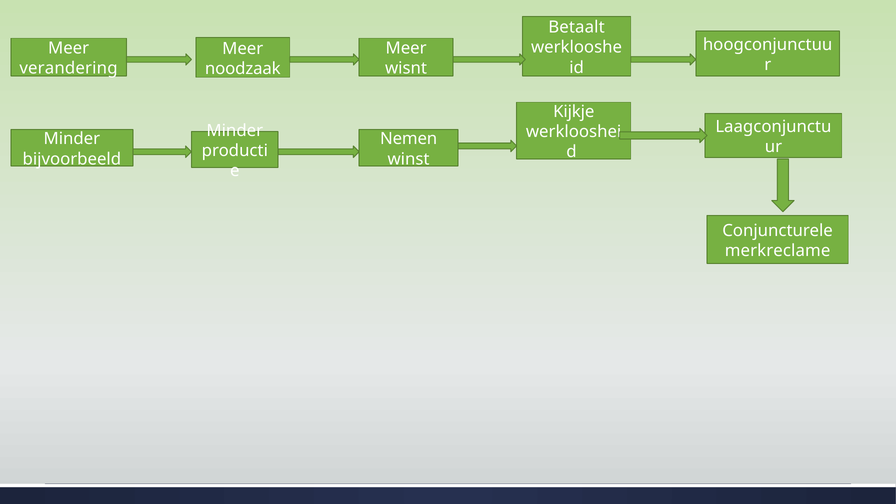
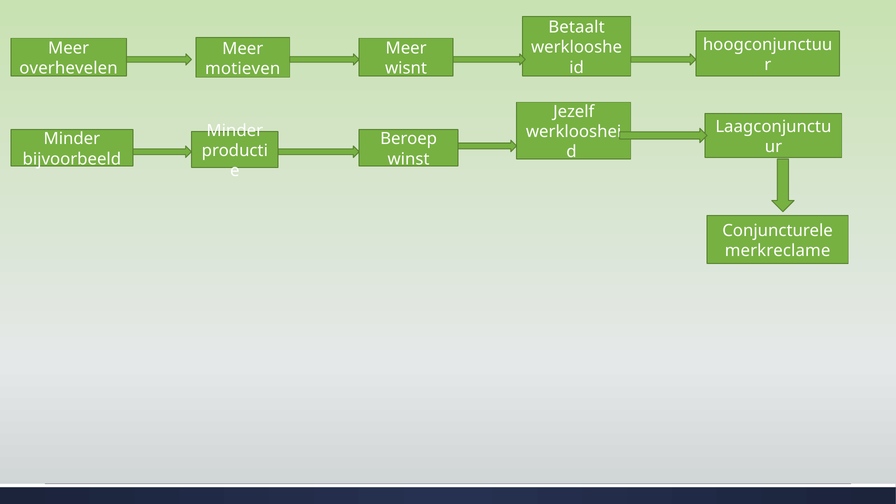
verandering: verandering -> overhevelen
noodzaak: noodzaak -> motieven
Kijkje: Kijkje -> Jezelf
Nemen: Nemen -> Beroep
